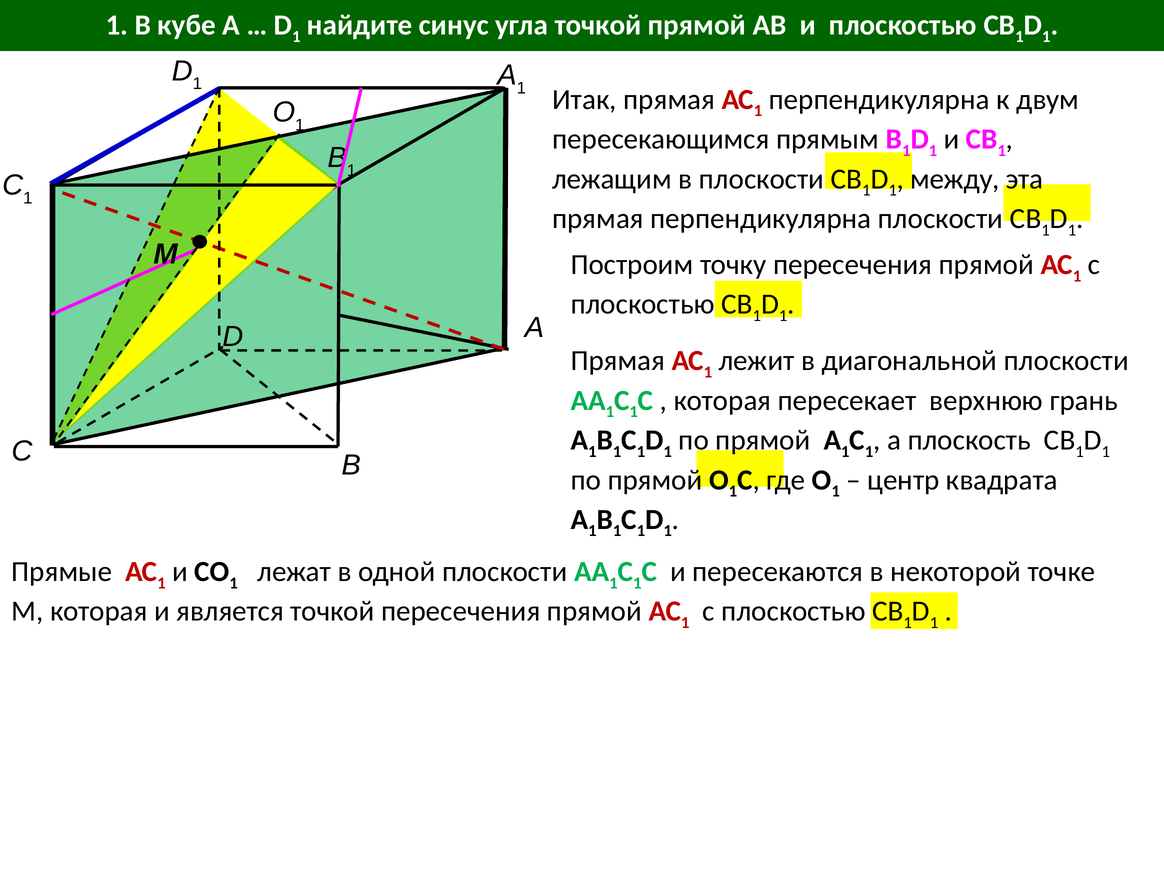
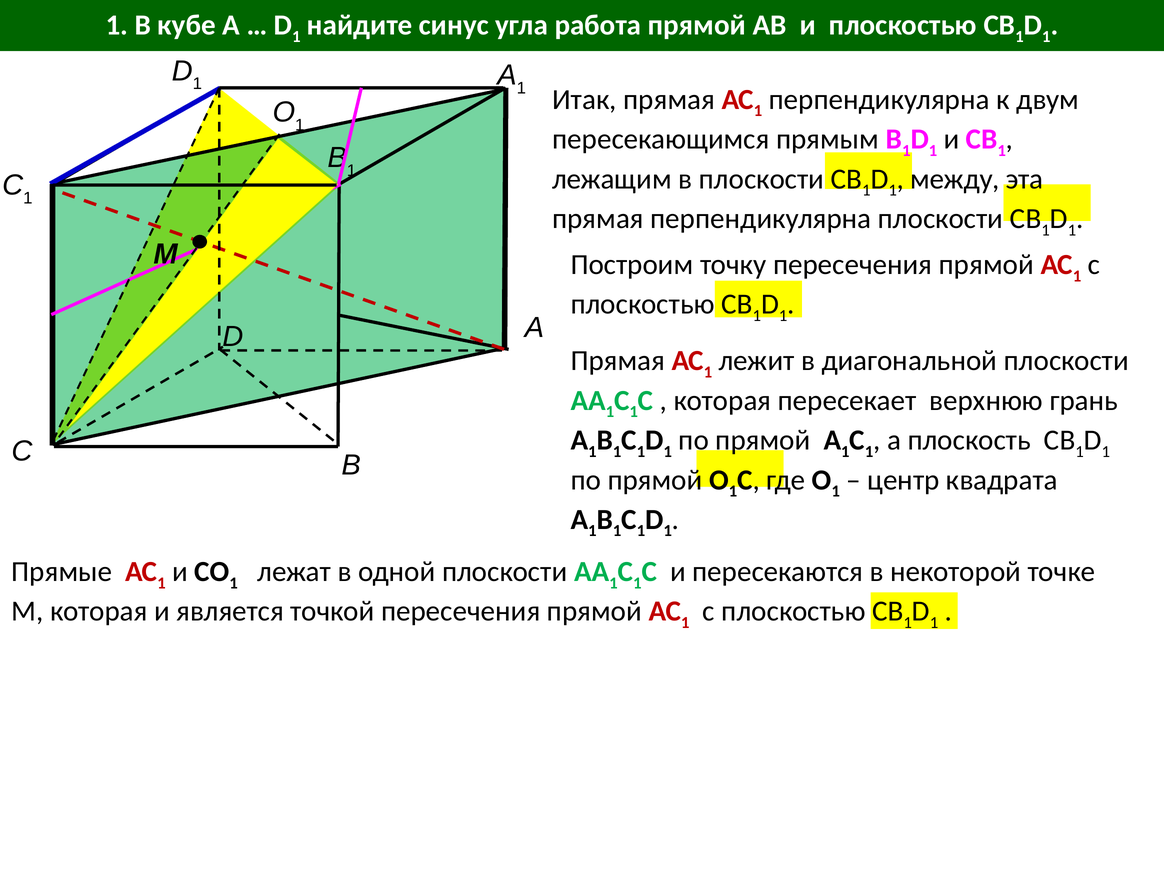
угла точкой: точкой -> работа
